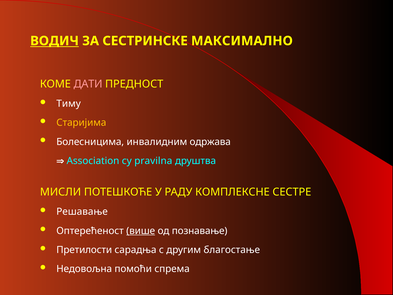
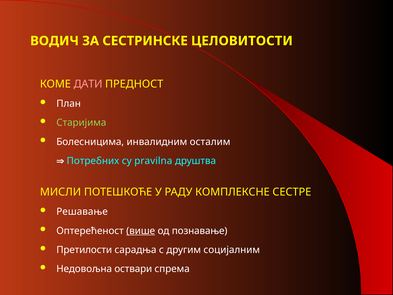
ВОДИЧ underline: present -> none
МАКСИМАЛНО: МАКСИМАЛНО -> ЦЕЛОВИТОСТИ
Тиму: Тиму -> План
Старијима colour: yellow -> light green
одржава: одржава -> осталим
Association: Association -> Потребних
благостање: благостање -> социјалним
помоћи: помоћи -> оствари
